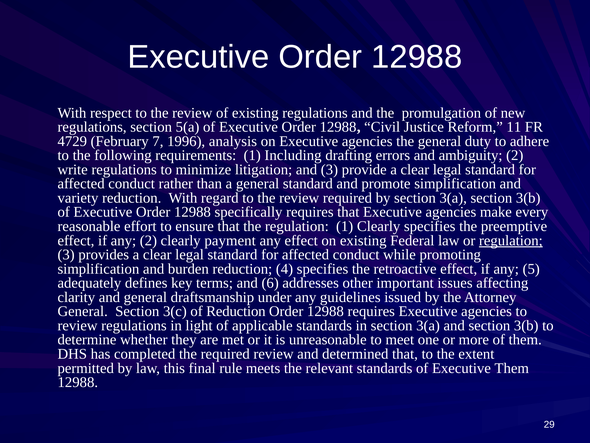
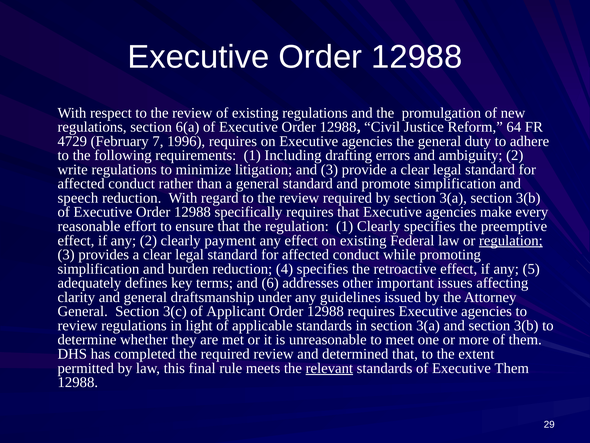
5(a: 5(a -> 6(a
11: 11 -> 64
1996 analysis: analysis -> requires
variety: variety -> speech
of Reduction: Reduction -> Applicant
relevant underline: none -> present
